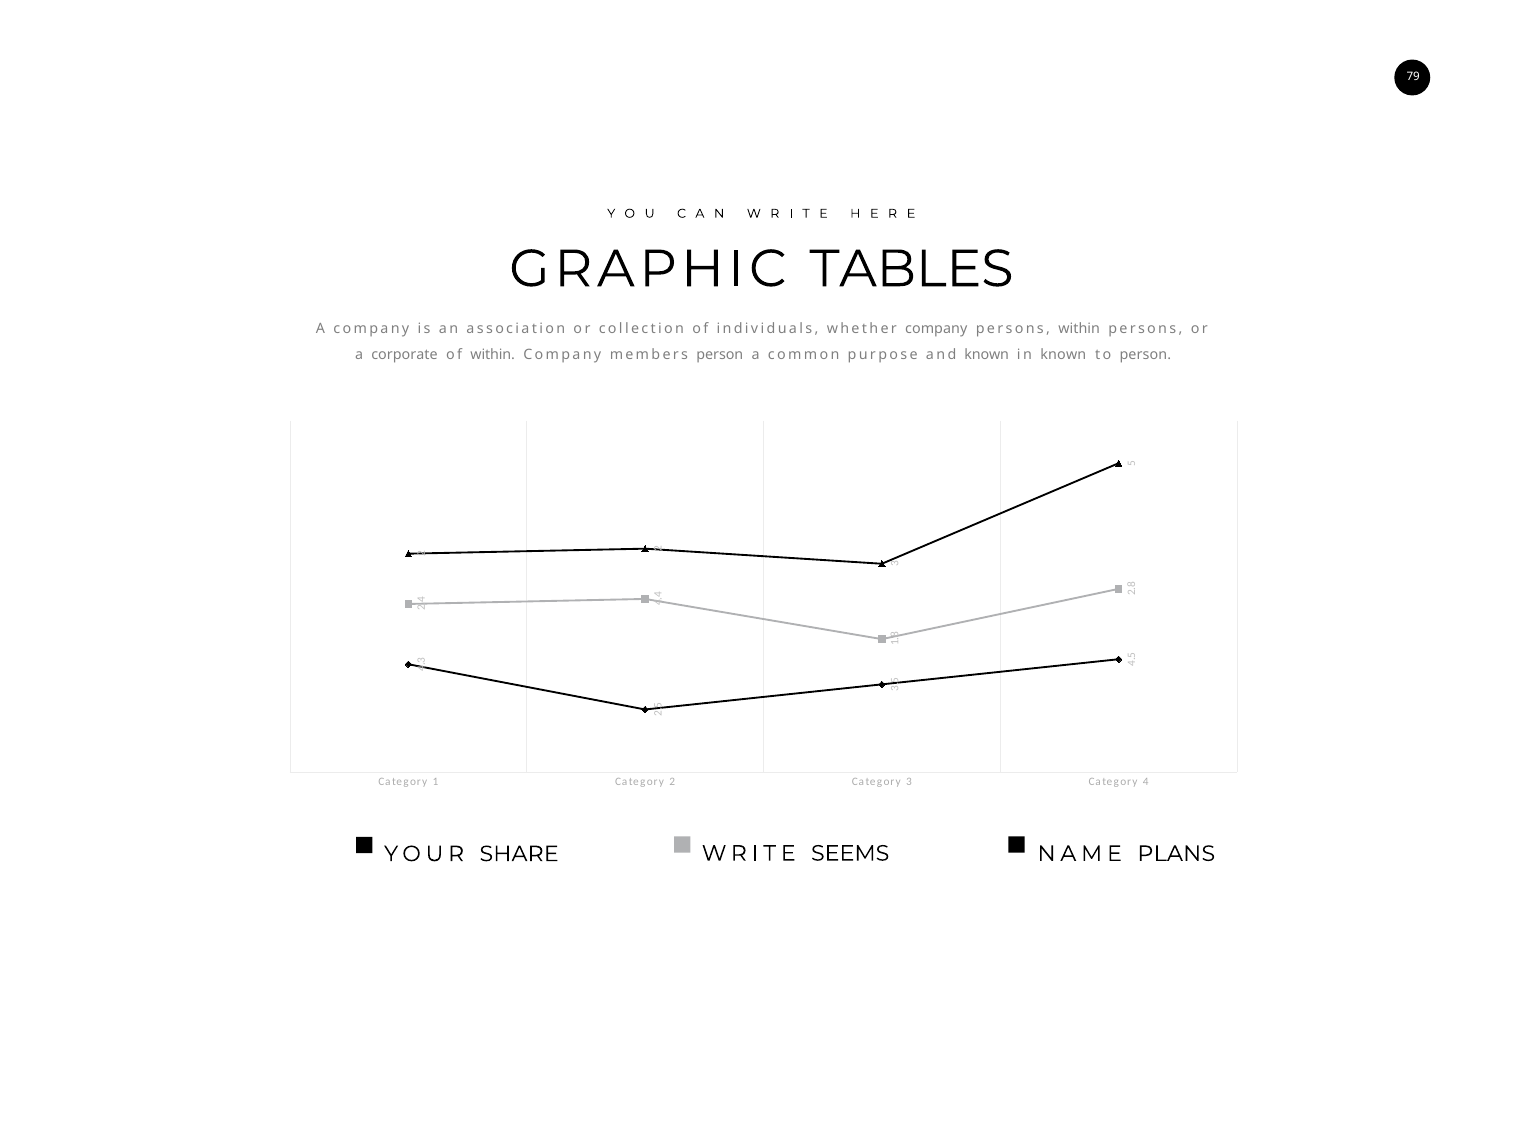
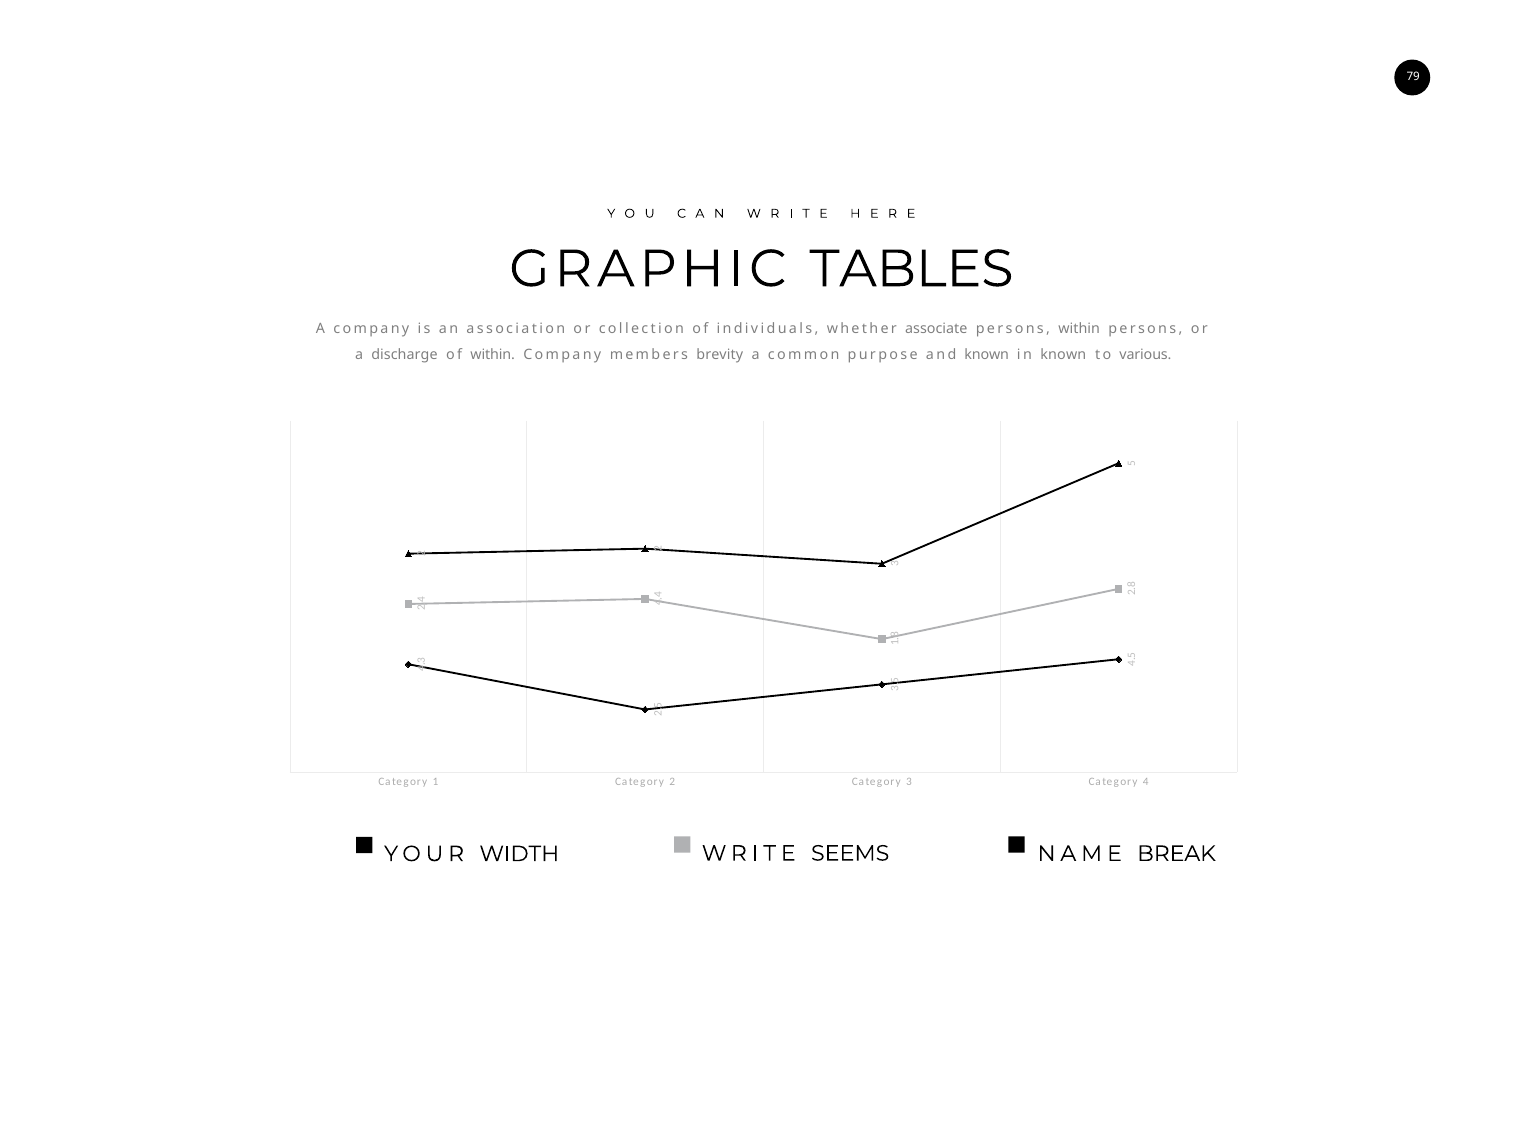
whether company: company -> associate
corporate: corporate -> discharge
members person: person -> brevity
to person: person -> various
SHARE: SHARE -> WIDTH
PLANS: PLANS -> BREAK
